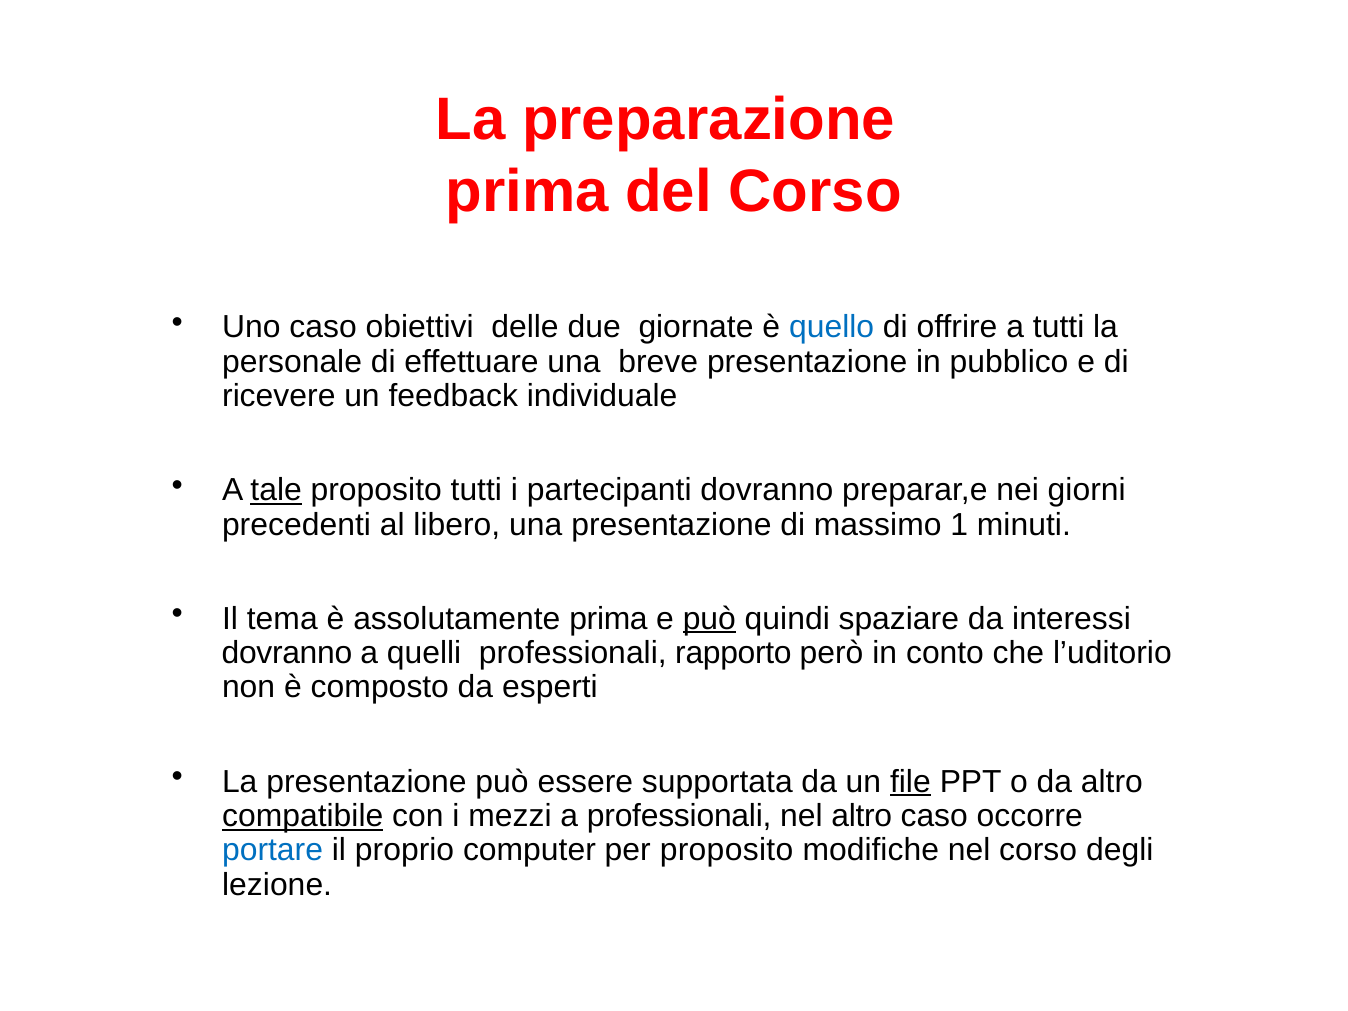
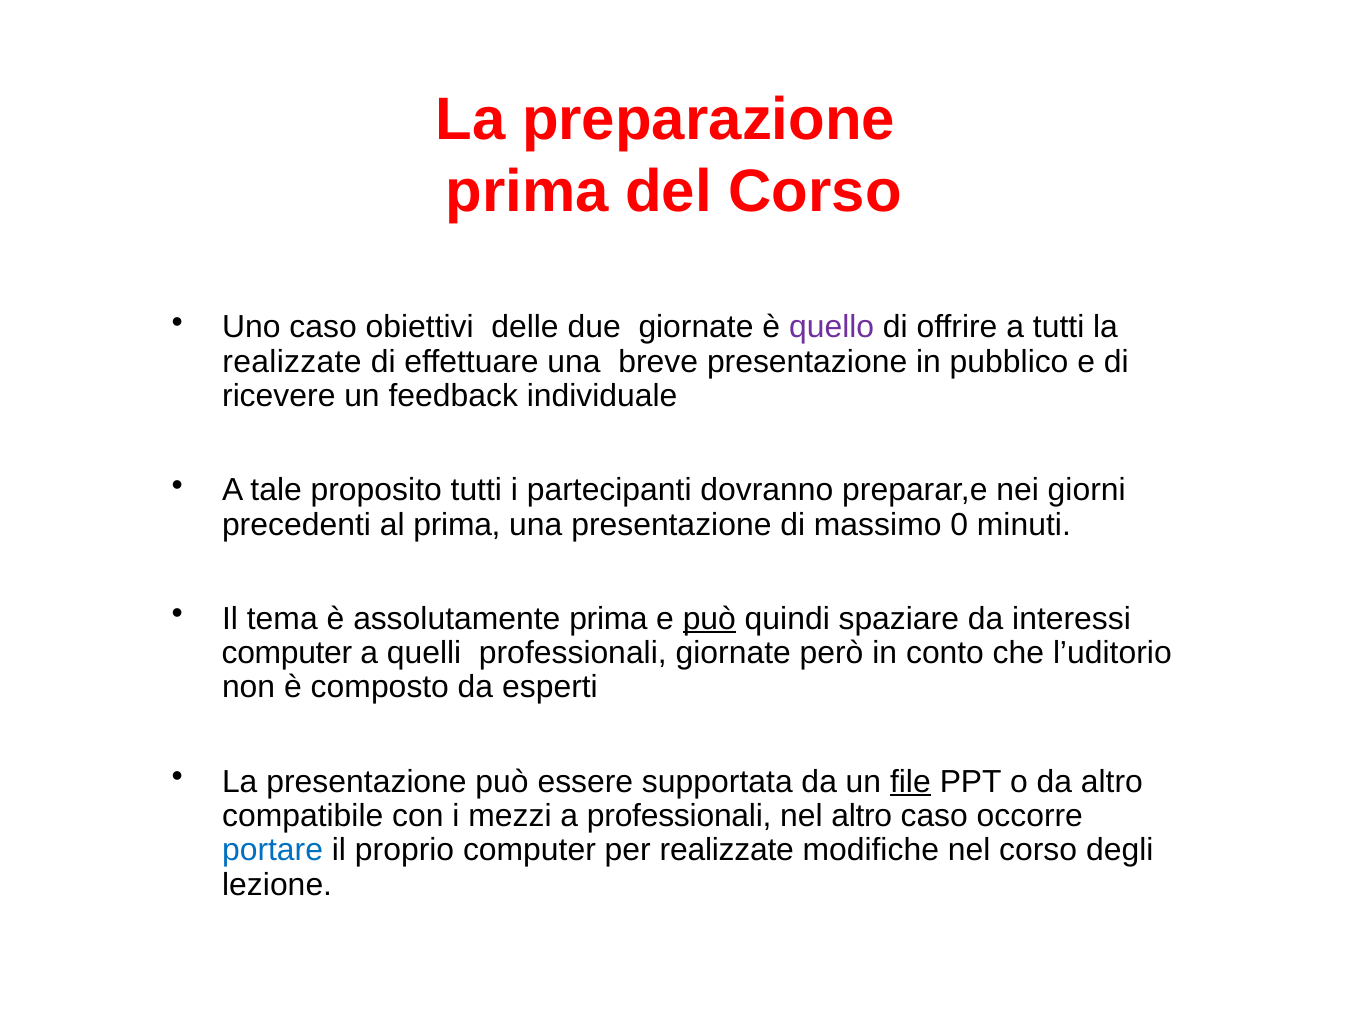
quello colour: blue -> purple
personale at (292, 362): personale -> realizzate
tale underline: present -> none
al libero: libero -> prima
1: 1 -> 0
dovranno at (287, 653): dovranno -> computer
professionali rapporto: rapporto -> giornate
compatibile underline: present -> none
per proposito: proposito -> realizzate
